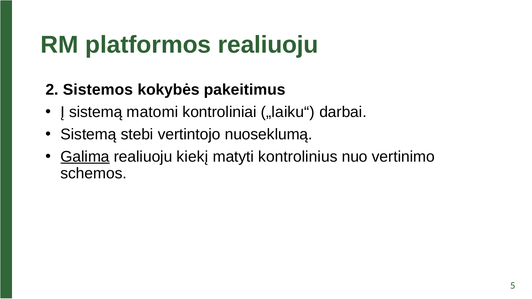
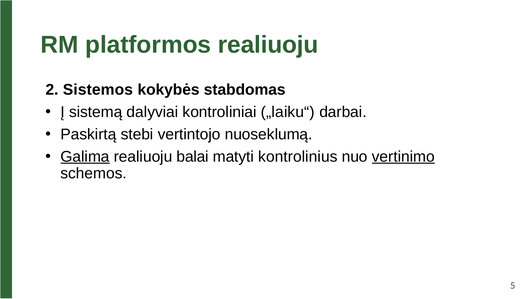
pakeitimus: pakeitimus -> stabdomas
matomi: matomi -> dalyviai
Sistemą at (88, 134): Sistemą -> Paskirtą
kiekį: kiekį -> balai
vertinimo underline: none -> present
